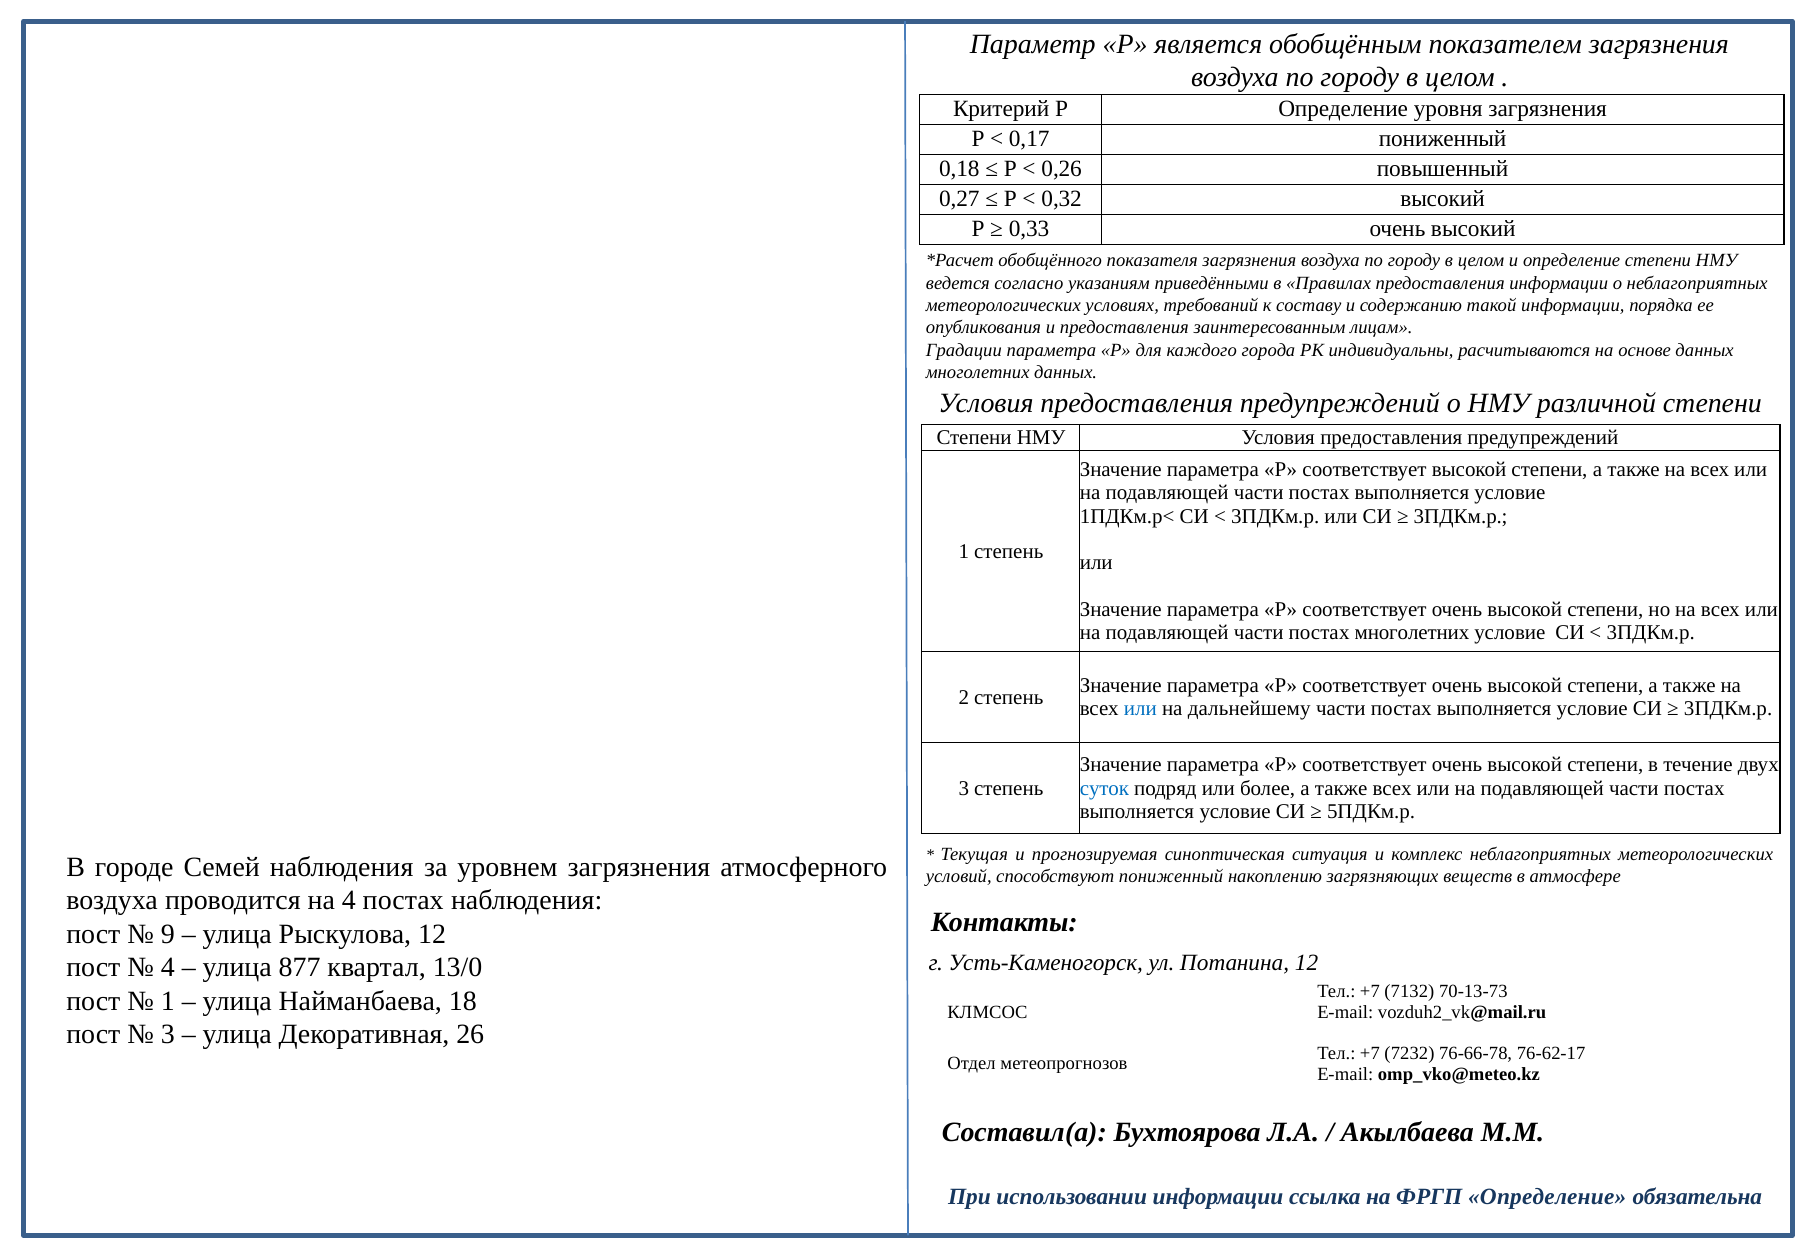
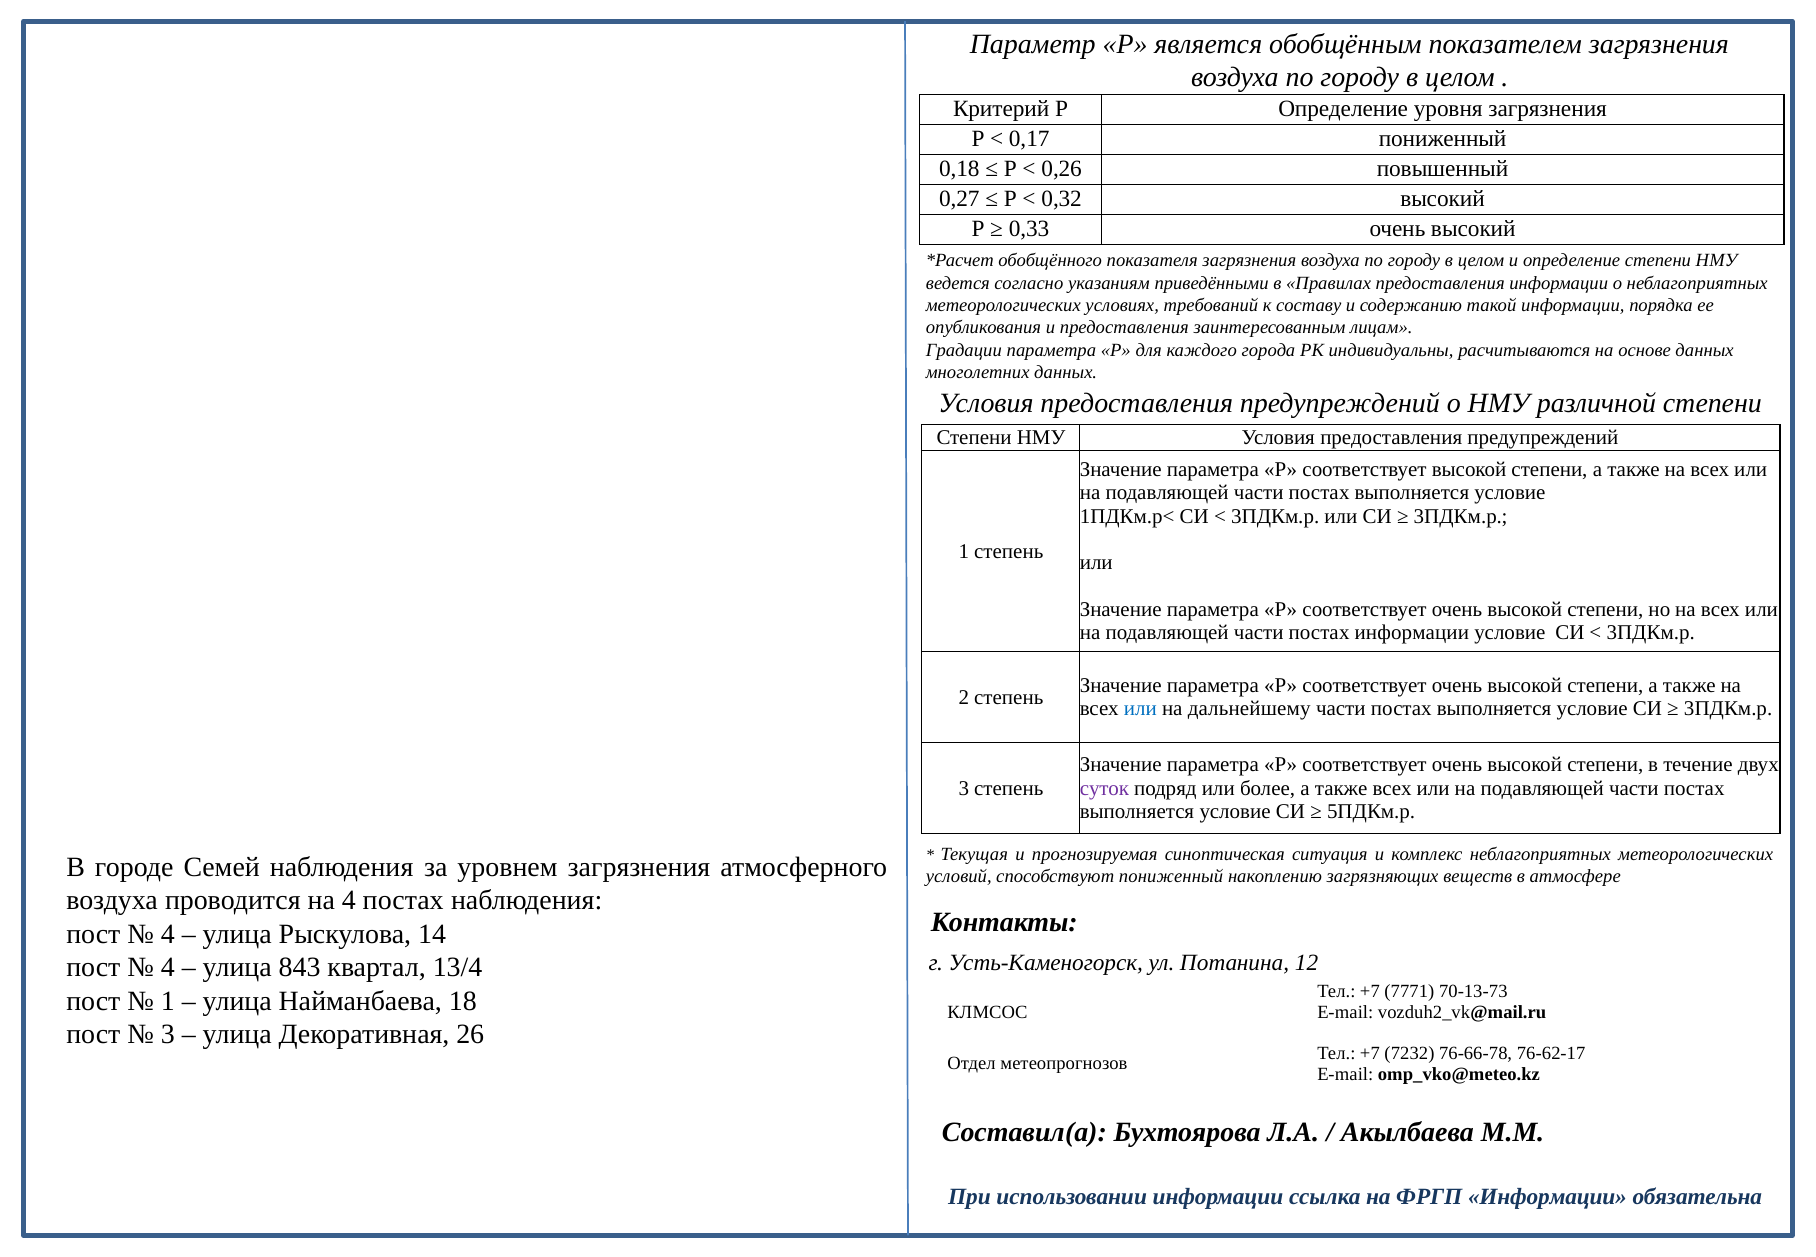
постах многолетних: многолетних -> информации
суток colour: blue -> purple
9 at (168, 934): 9 -> 4
Рыскулова 12: 12 -> 14
877: 877 -> 843
13/0: 13/0 -> 13/4
7132: 7132 -> 7771
ФРГП Определение: Определение -> Информации
